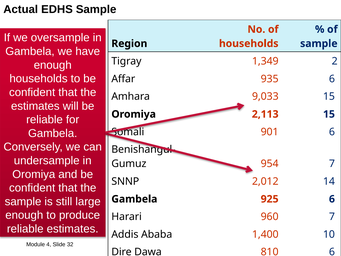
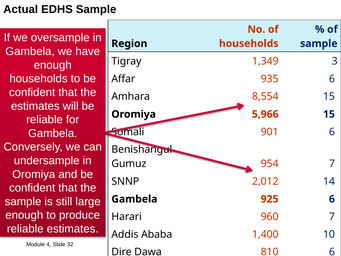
2: 2 -> 3
9,033: 9,033 -> 8,554
2,113: 2,113 -> 5,966
